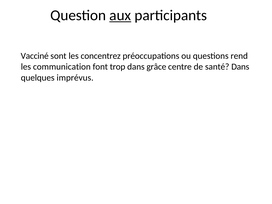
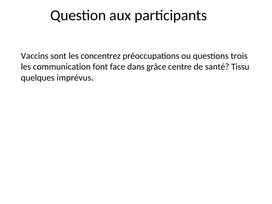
aux underline: present -> none
Vacciné: Vacciné -> Vaccins
rend: rend -> trois
trop: trop -> face
santé Dans: Dans -> Tissu
